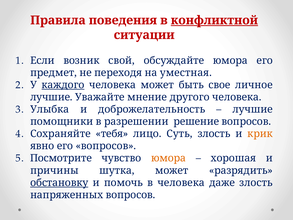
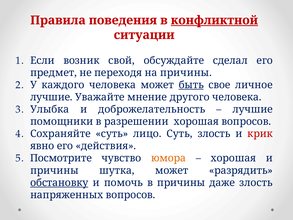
обсуждайте юмора: юмора -> сделал
на уместная: уместная -> причины
каждого underline: present -> none
быть underline: none -> present
разрешении решение: решение -> хорошая
Сохраняйте тебя: тебя -> суть
крик colour: orange -> red
его вопросов: вопросов -> действия
в человека: человека -> причины
